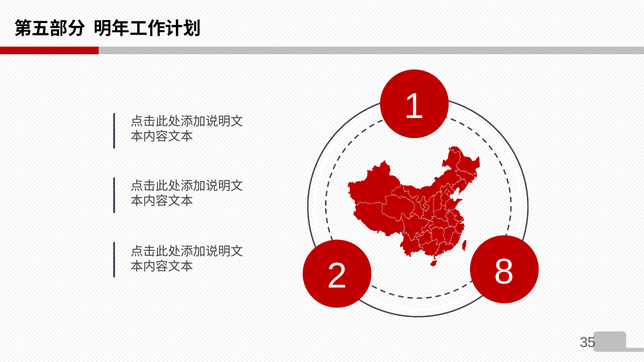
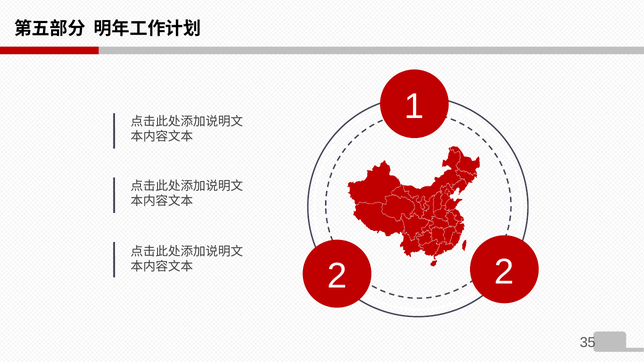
2 8: 8 -> 2
